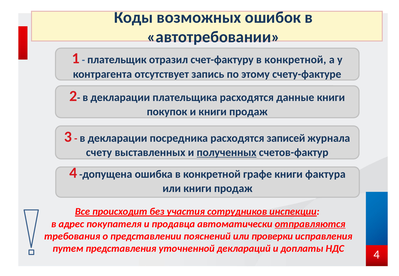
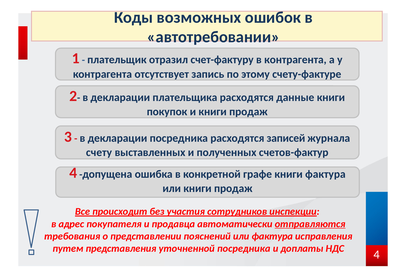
счет-фактуру в конкретной: конкретной -> контрагента
полученных underline: present -> none
или проверки: проверки -> фактура
уточненной деклараций: деклараций -> посредника
